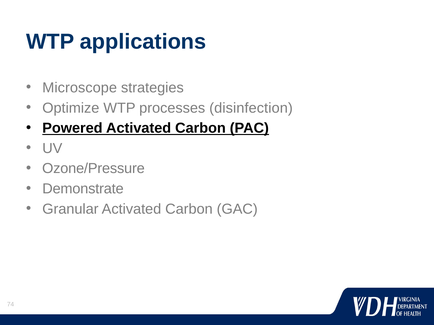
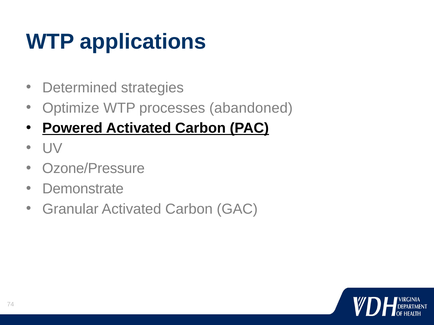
Microscope: Microscope -> Determined
disinfection: disinfection -> abandoned
